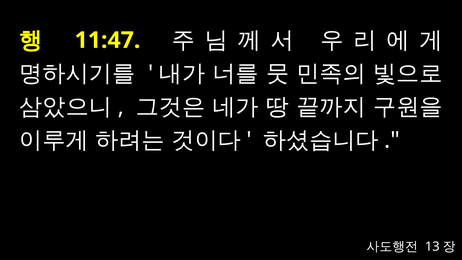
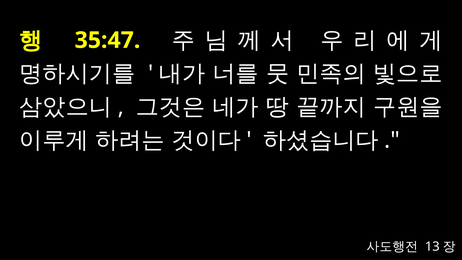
11:47: 11:47 -> 35:47
